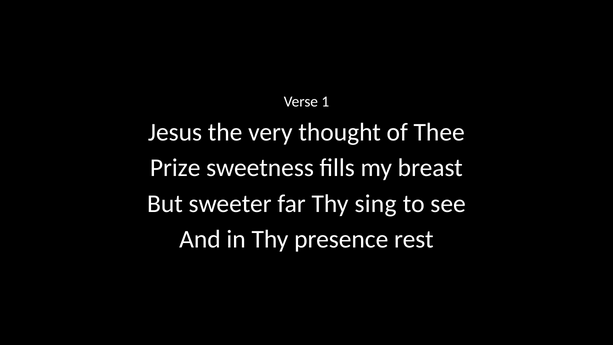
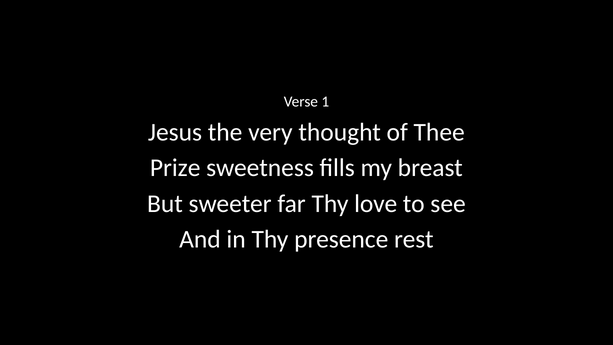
sing: sing -> love
